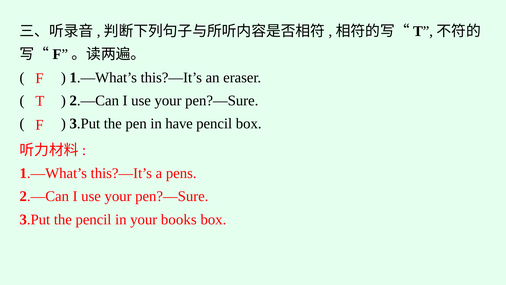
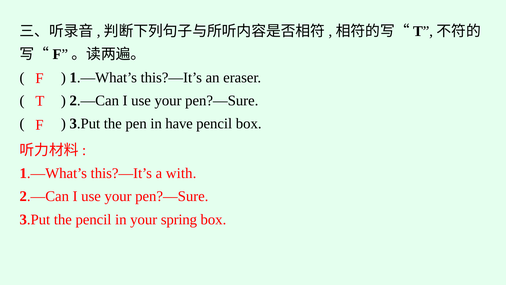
pens: pens -> with
books: books -> spring
